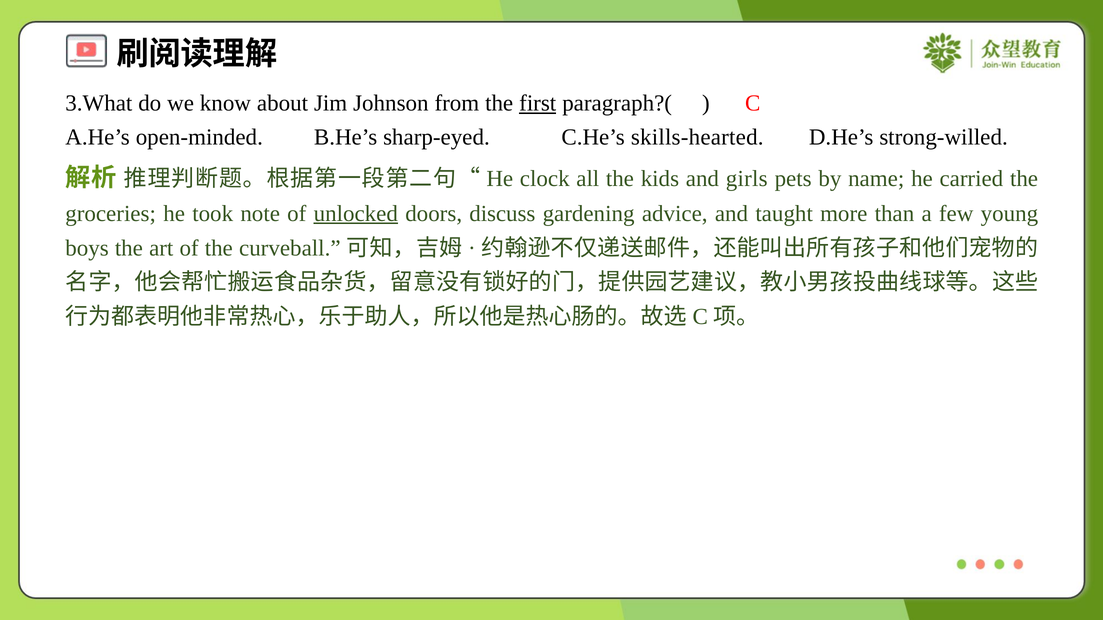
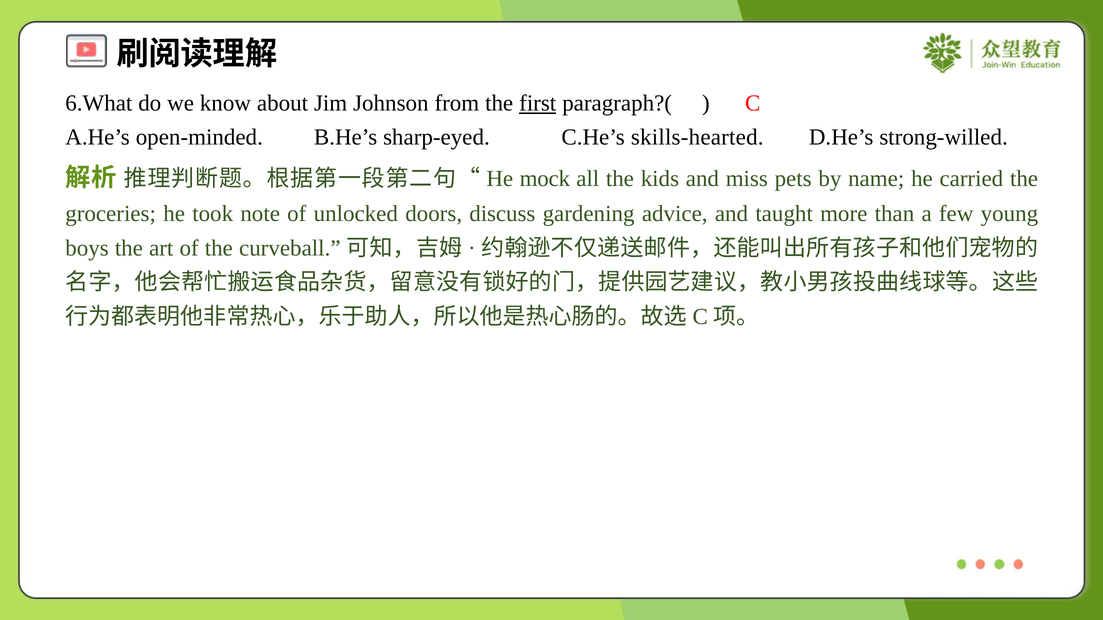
3.What: 3.What -> 6.What
clock: clock -> mock
girls: girls -> miss
unlocked underline: present -> none
